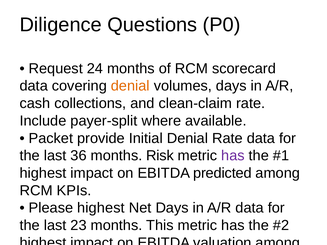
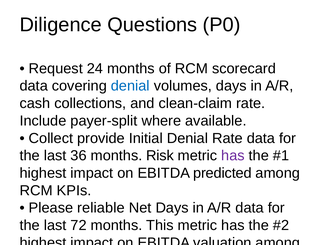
denial at (130, 86) colour: orange -> blue
Packet at (51, 138): Packet -> Collect
Please highest: highest -> reliable
23: 23 -> 72
